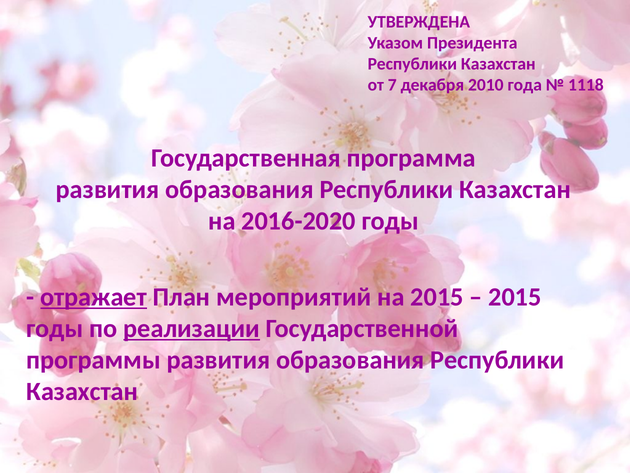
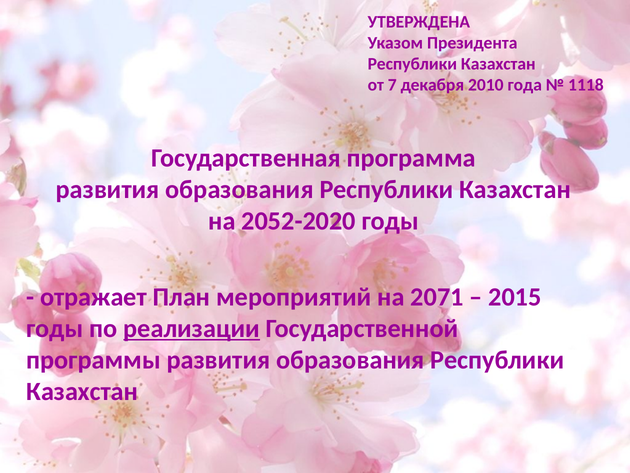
2016-2020: 2016-2020 -> 2052-2020
отражает underline: present -> none
на 2015: 2015 -> 2071
